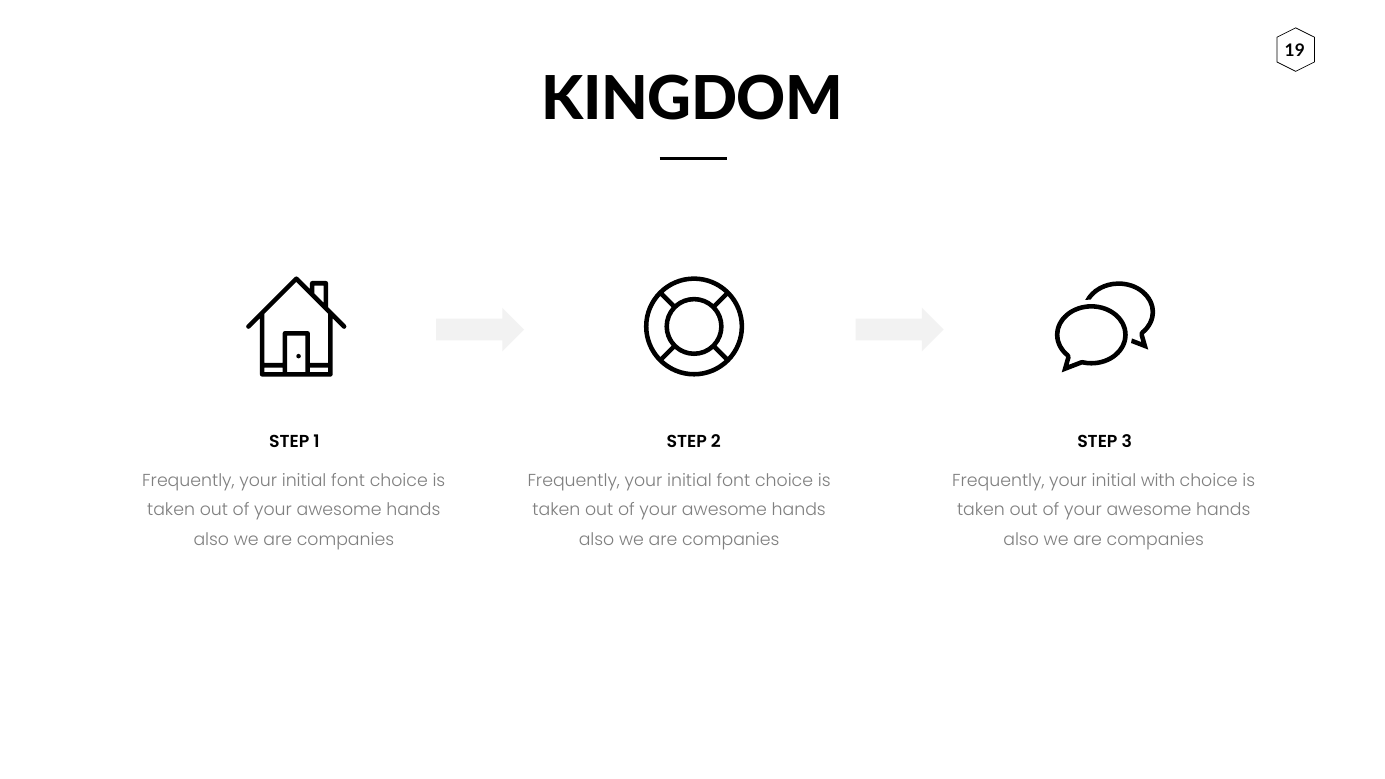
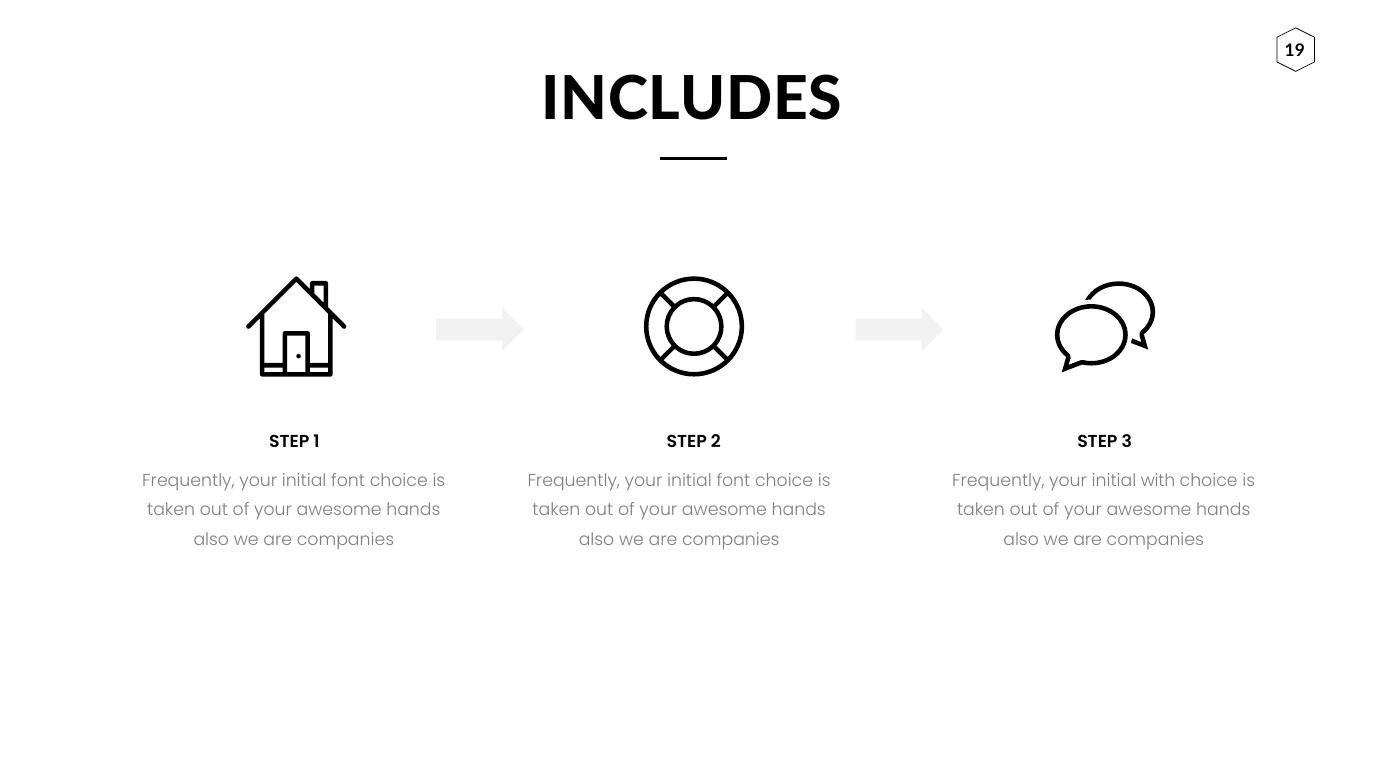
KINGDOM: KINGDOM -> INCLUDES
